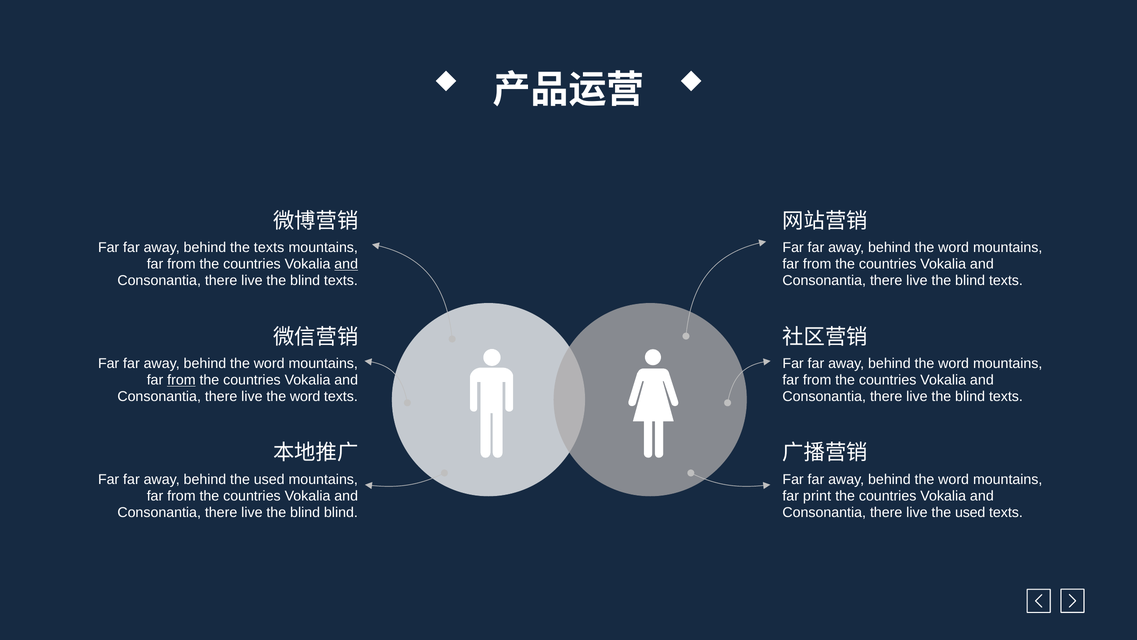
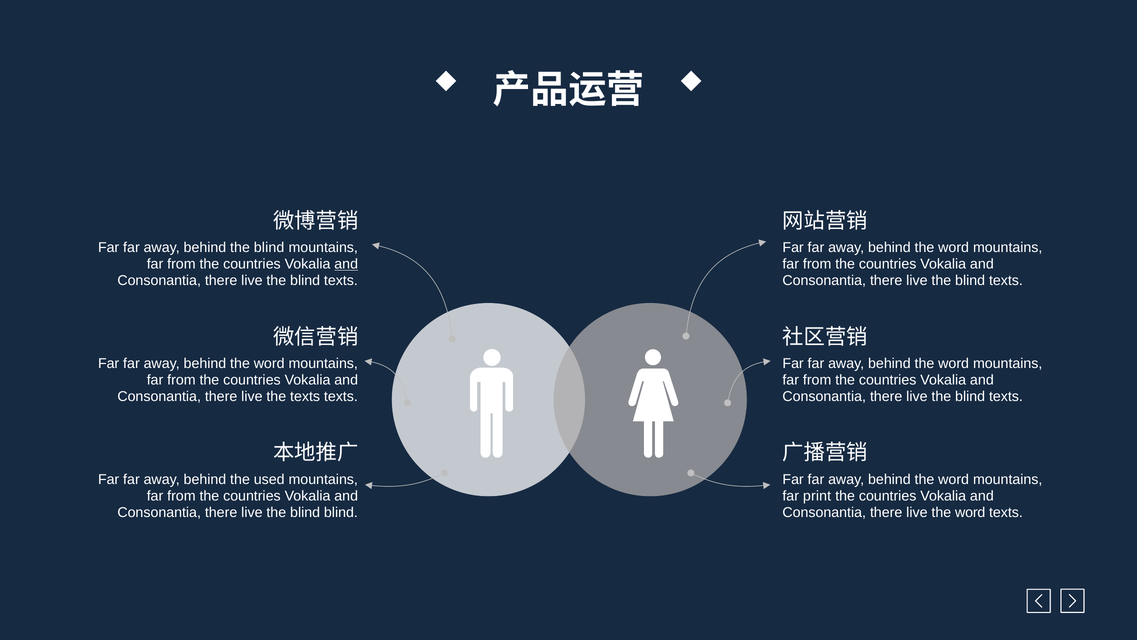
behind the texts: texts -> blind
from at (181, 380) underline: present -> none
live the word: word -> texts
live the used: used -> word
